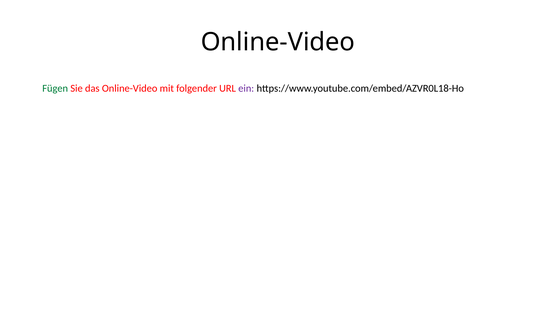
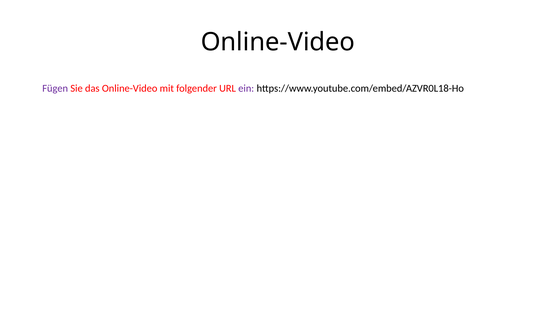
Fügen colour: green -> purple
